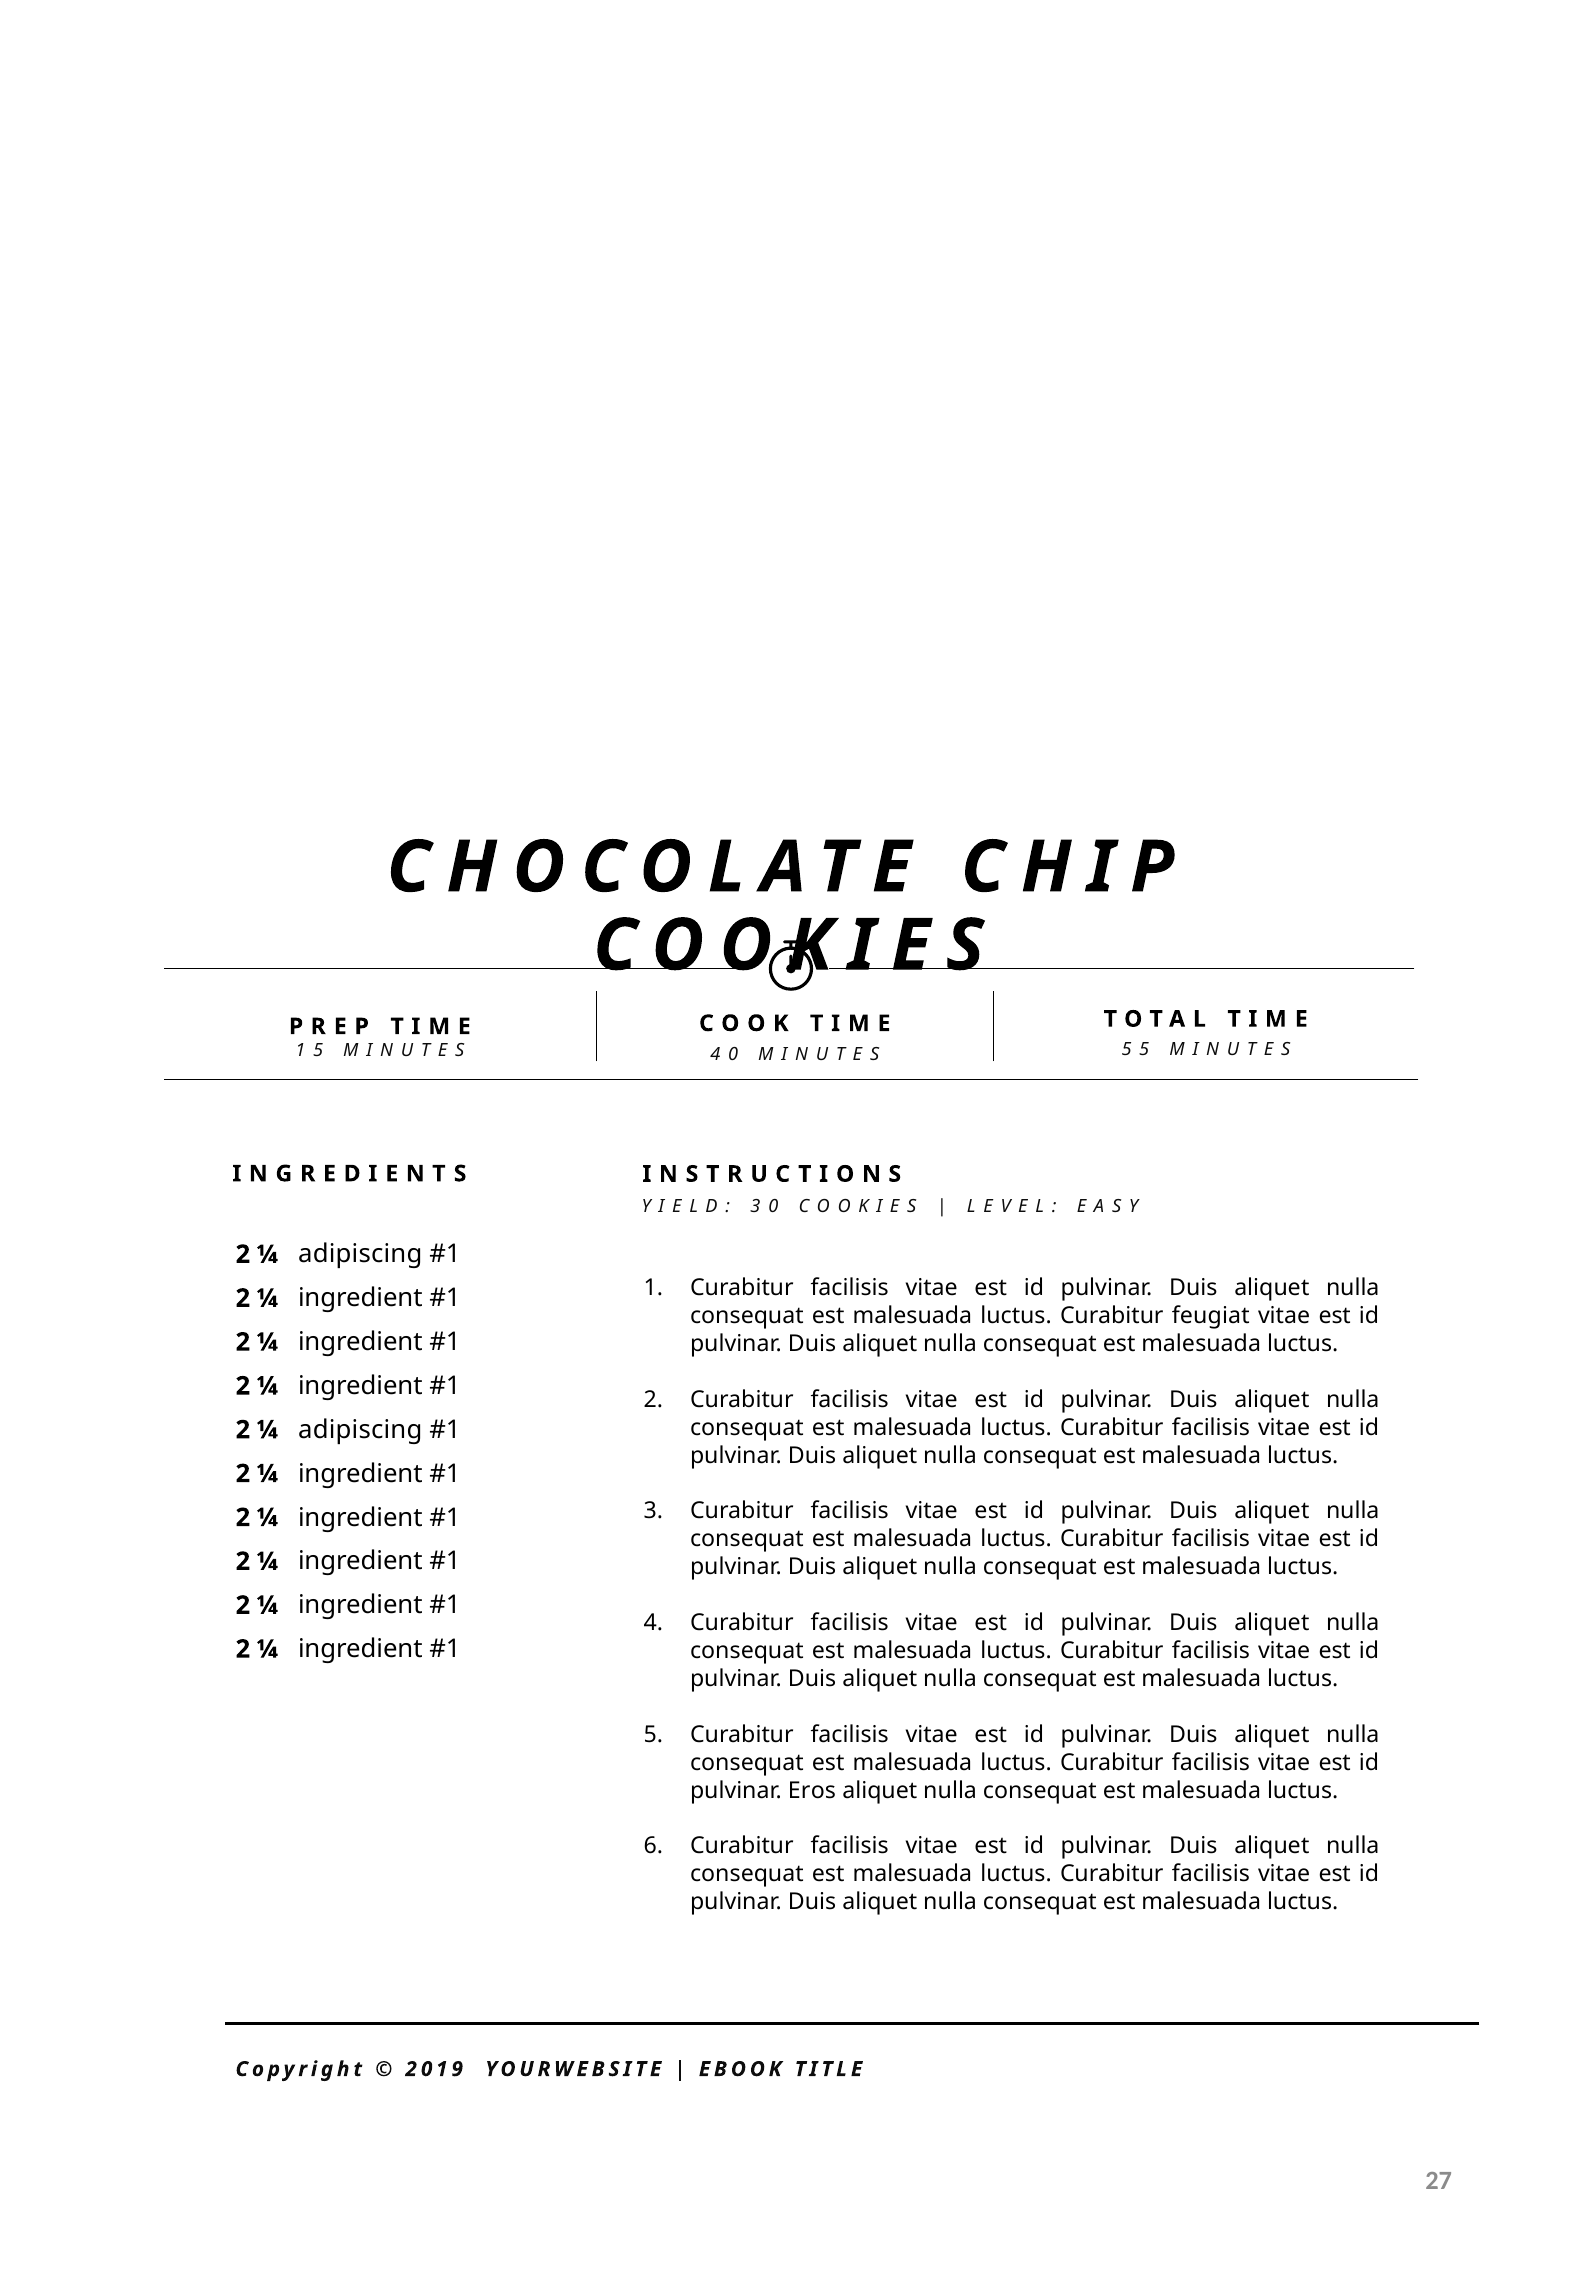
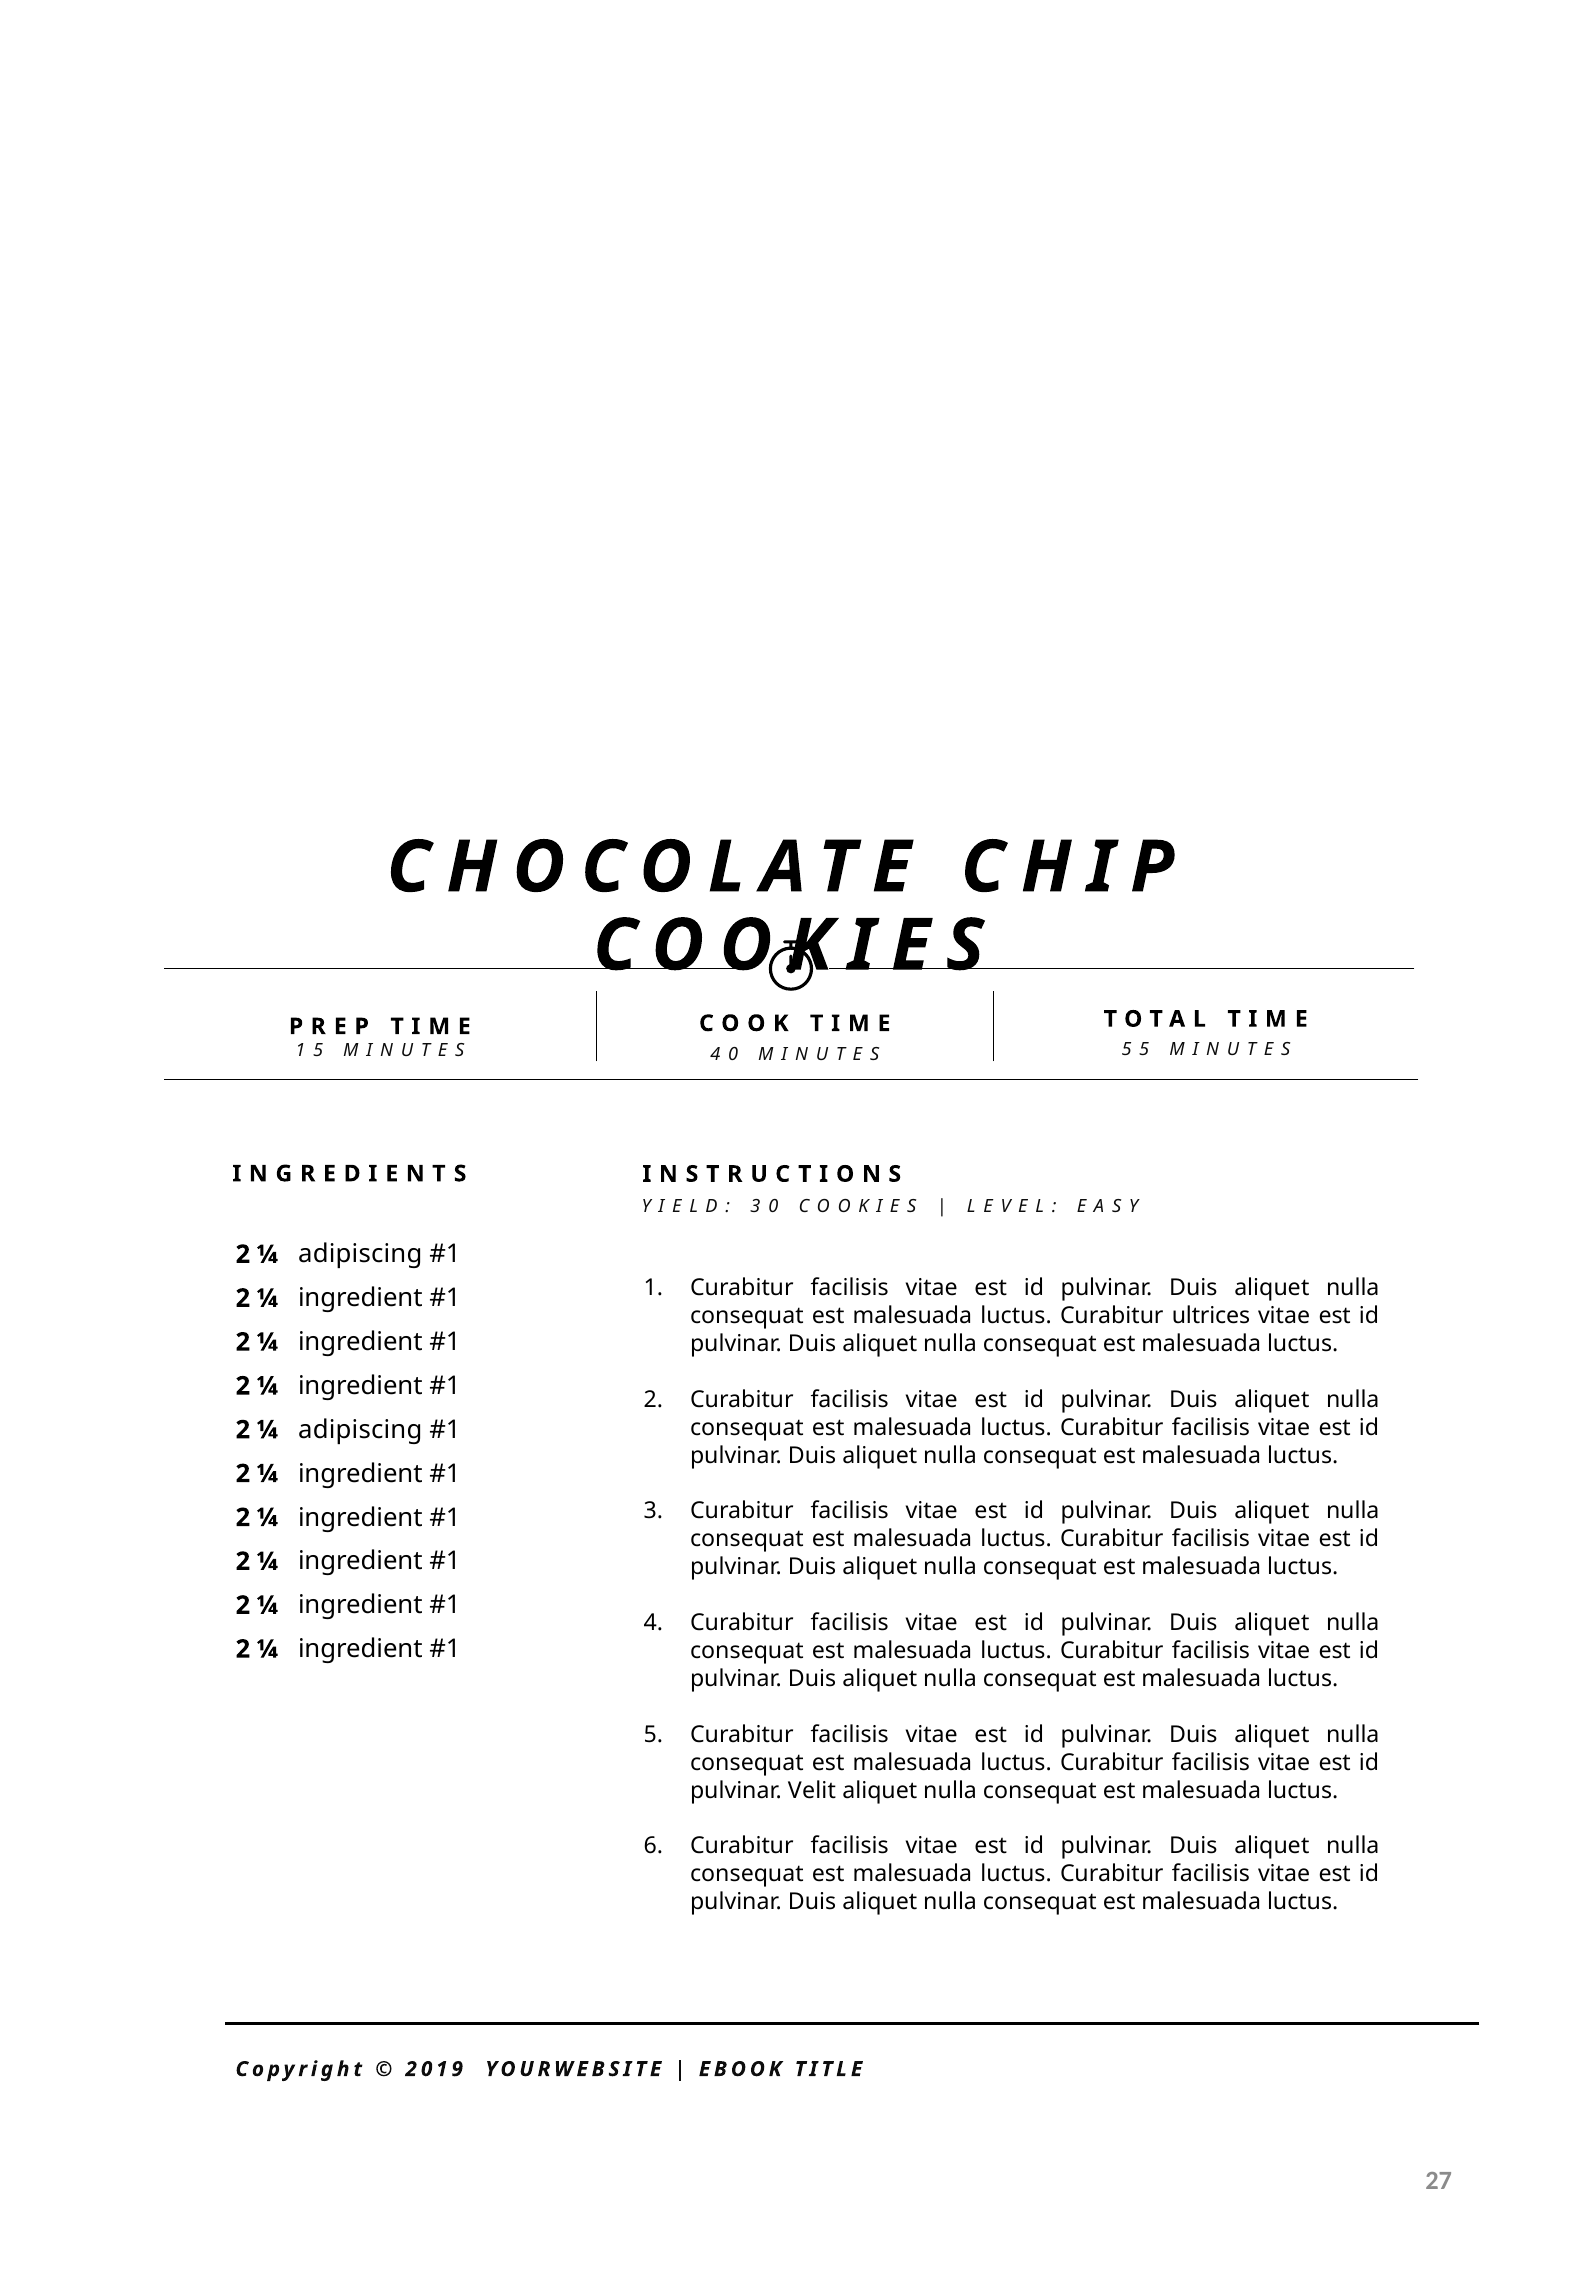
feugiat: feugiat -> ultrices
Eros: Eros -> Velit
